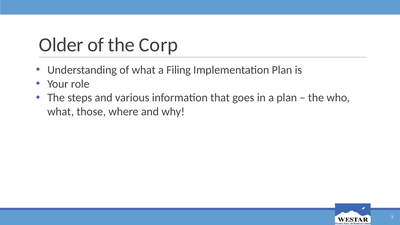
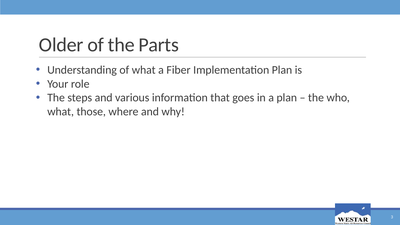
Corp: Corp -> Parts
Filing: Filing -> Fiber
